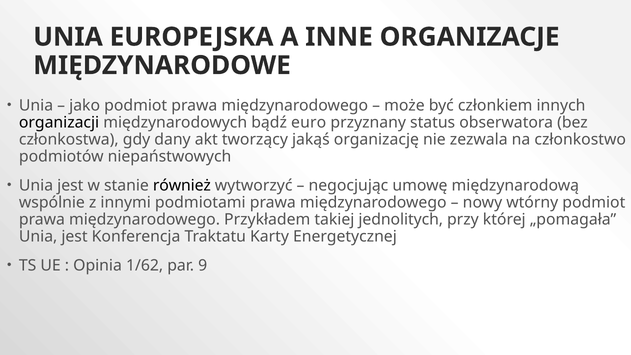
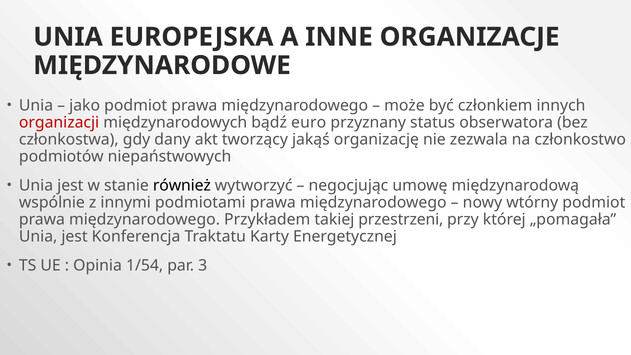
organizacji colour: black -> red
jednolitych: jednolitych -> przestrzeni
1/62: 1/62 -> 1/54
9: 9 -> 3
